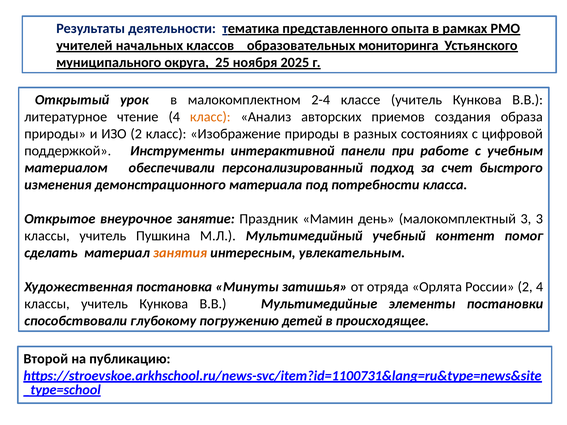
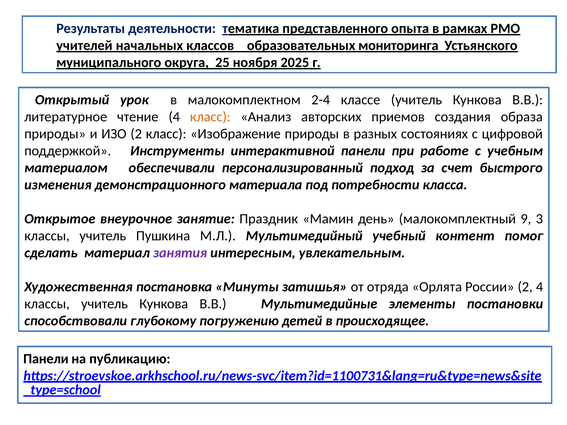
малокомплектный 3: 3 -> 9
занятия colour: orange -> purple
Второй at (46, 359): Второй -> Панели
